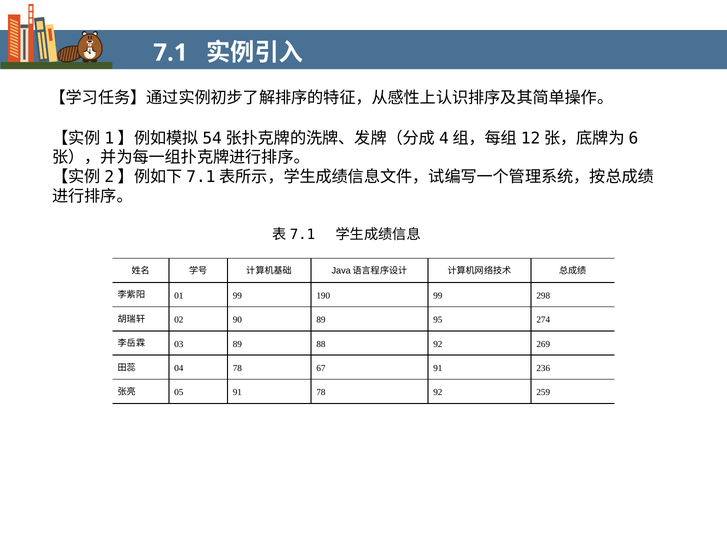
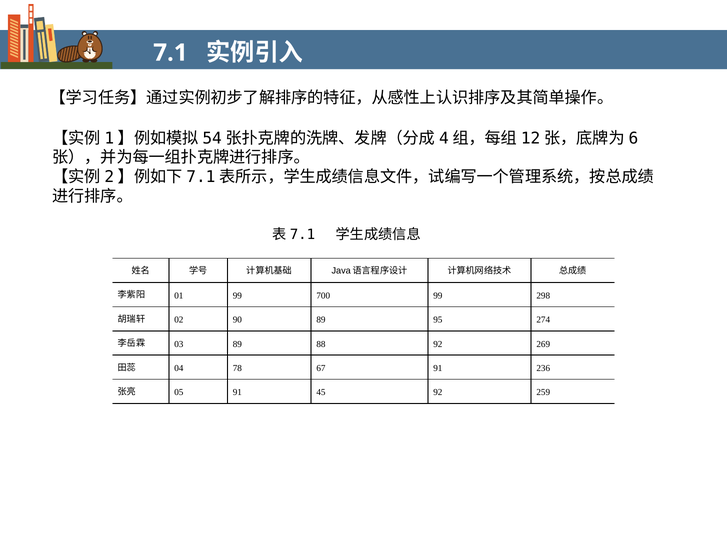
190: 190 -> 700
91 78: 78 -> 45
